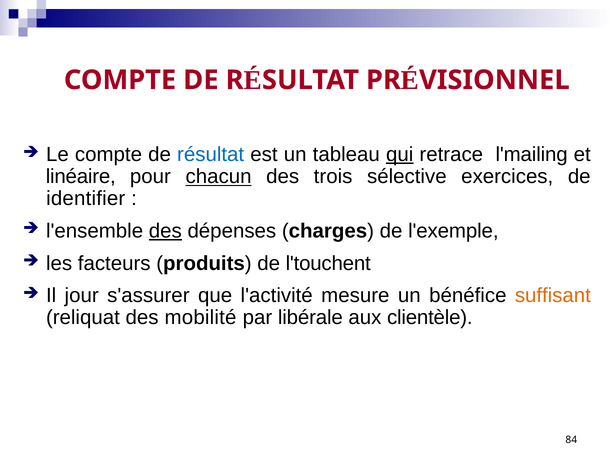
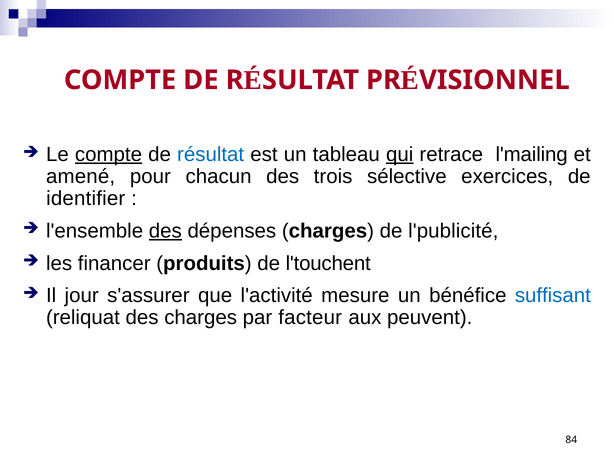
compte at (108, 155) underline: none -> present
linéaire: linéaire -> amené
chacun underline: present -> none
l'exemple: l'exemple -> l'publicité
facteurs: facteurs -> financer
suffisant colour: orange -> blue
des mobilité: mobilité -> charges
libérale: libérale -> facteur
clientèle: clientèle -> peuvent
